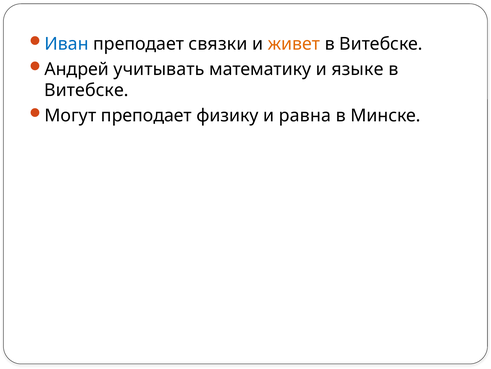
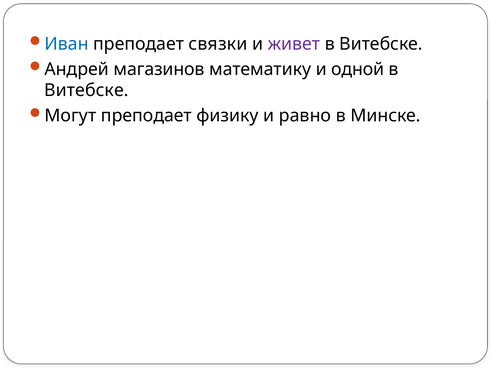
живет colour: orange -> purple
учитывать: учитывать -> магазинов
языке: языке -> одной
равна: равна -> равно
